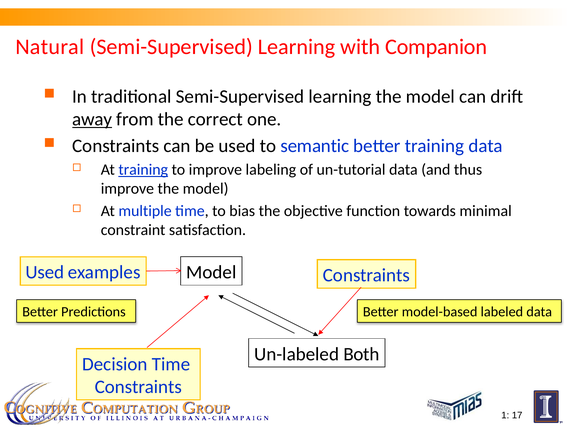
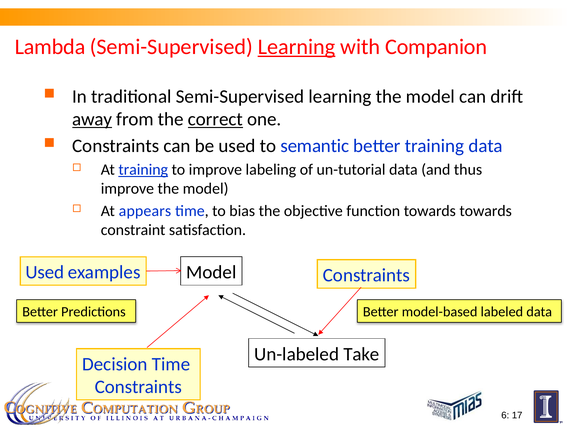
Natural: Natural -> Lambda
Learning at (297, 47) underline: none -> present
correct underline: none -> present
multiple: multiple -> appears
towards minimal: minimal -> towards
Both: Both -> Take
1: 1 -> 6
